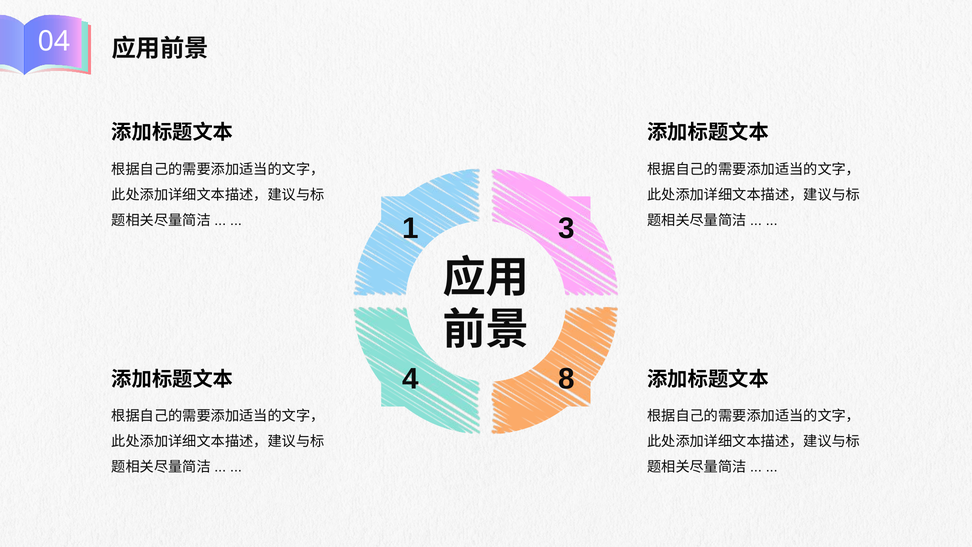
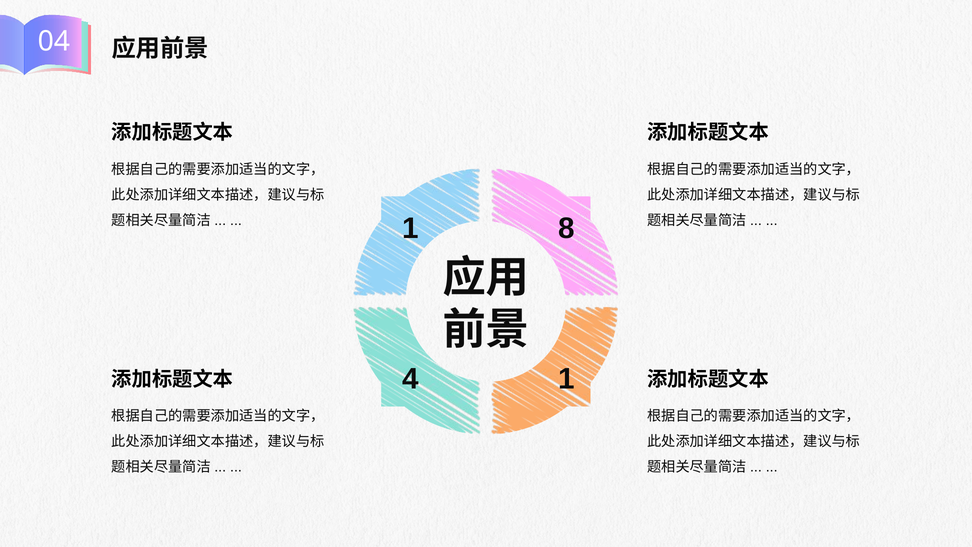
3: 3 -> 8
4 8: 8 -> 1
